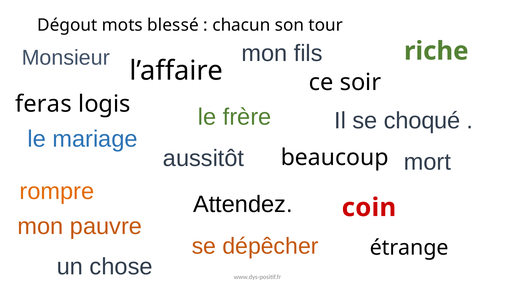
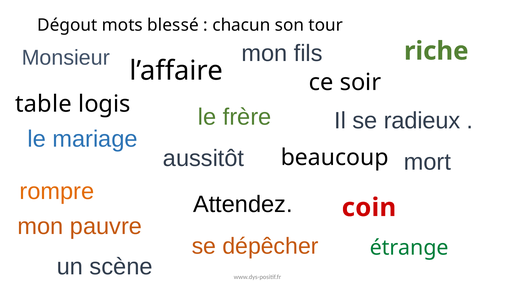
feras: feras -> table
choqué: choqué -> radieux
étrange colour: black -> green
chose: chose -> scène
